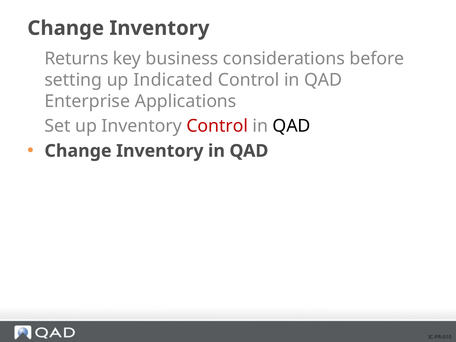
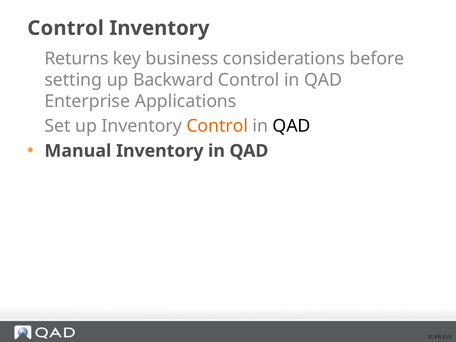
Change at (66, 28): Change -> Control
Indicated: Indicated -> Backward
Control at (217, 126) colour: red -> orange
Change at (78, 151): Change -> Manual
